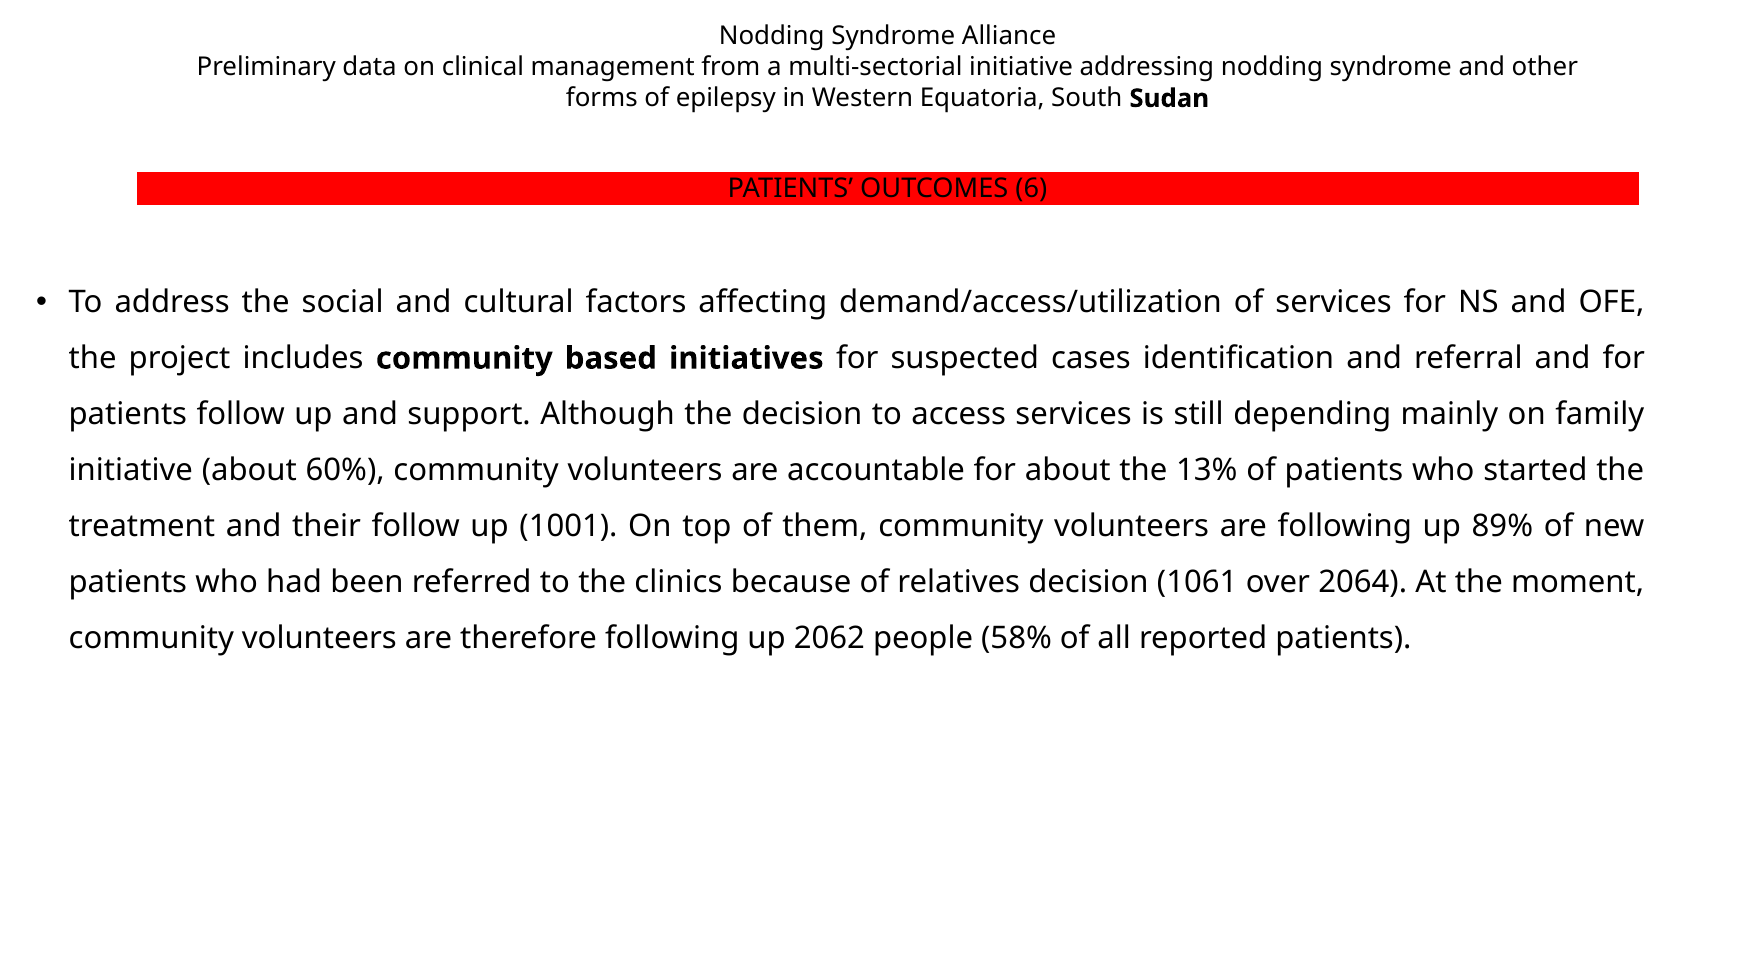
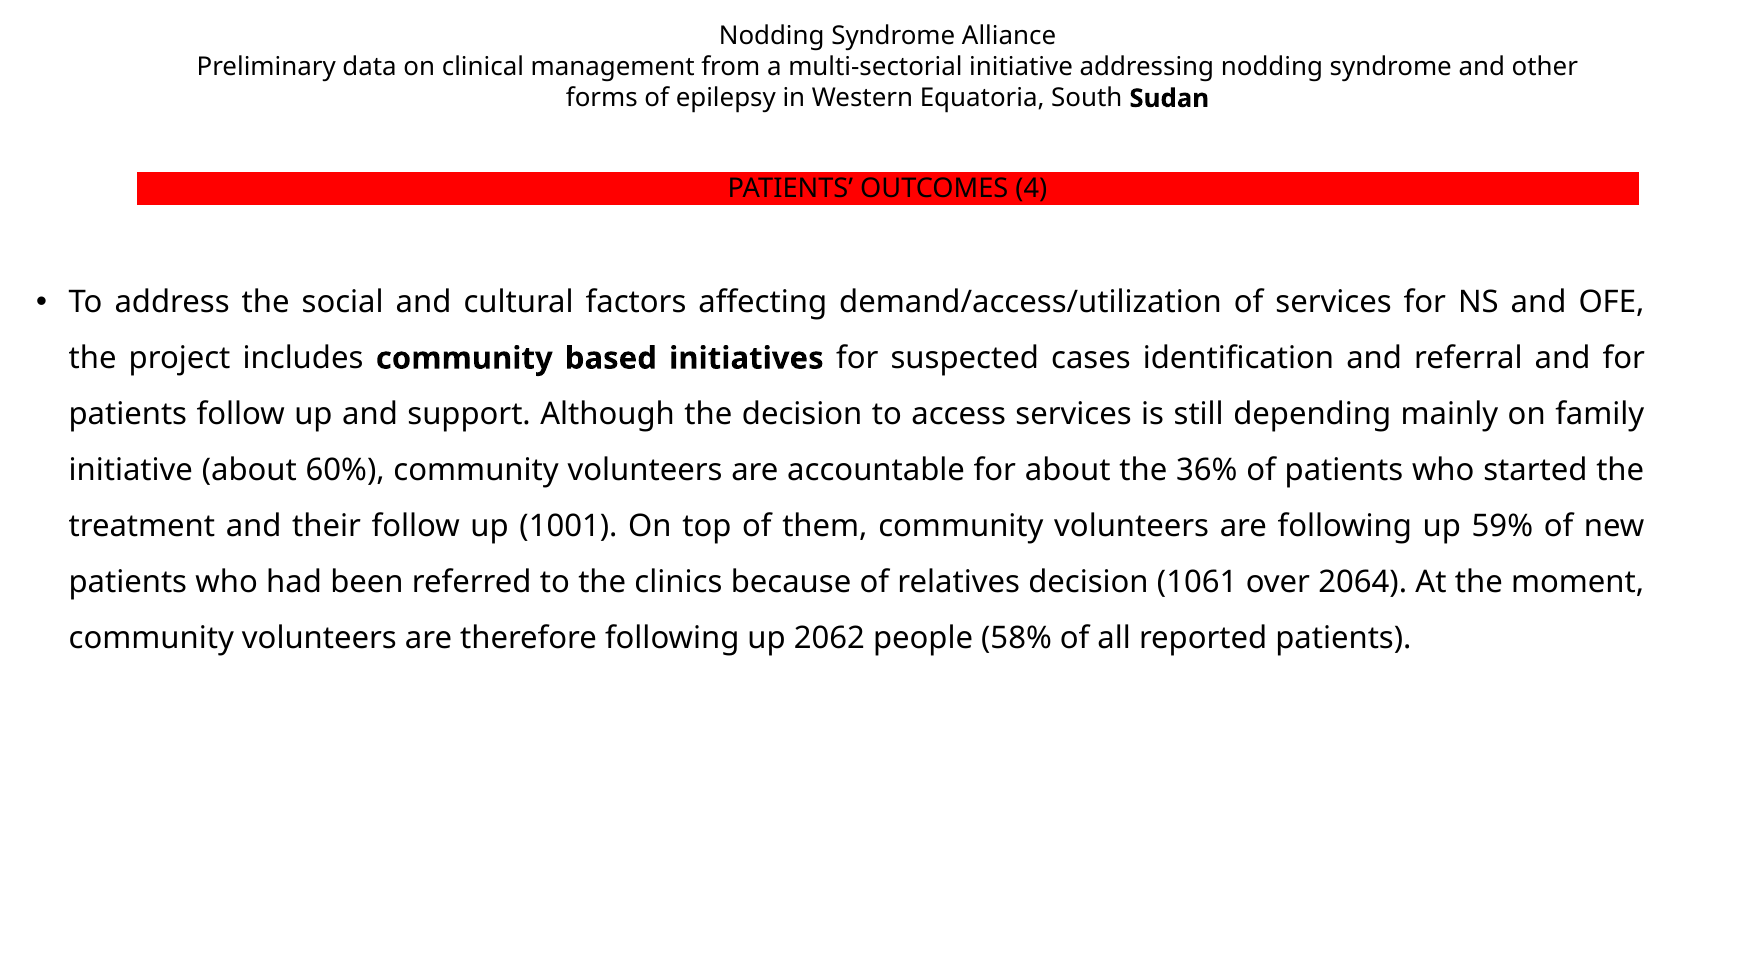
6: 6 -> 4
13%: 13% -> 36%
89%: 89% -> 59%
